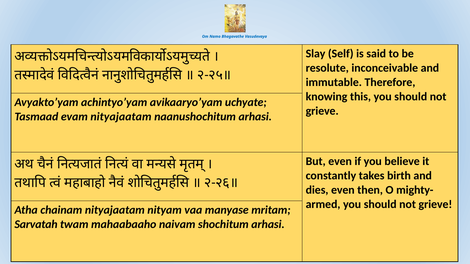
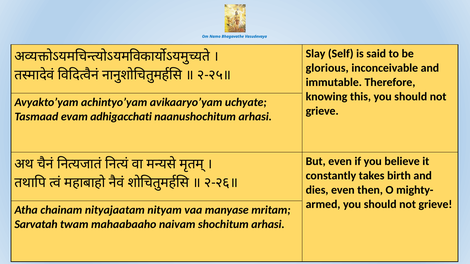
resolute: resolute -> glorious
evam nityajaatam: nityajaatam -> adhigacchati
